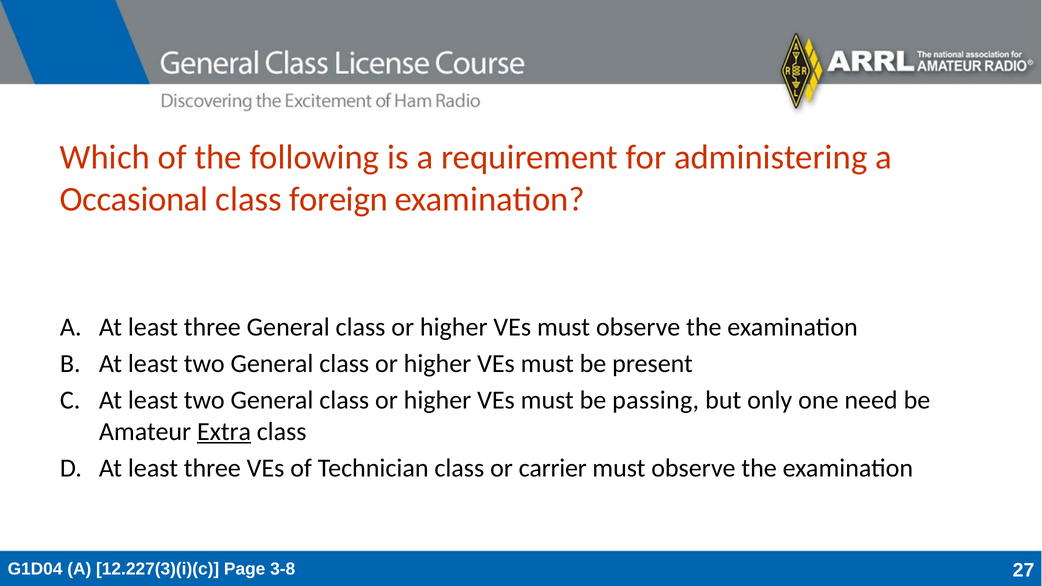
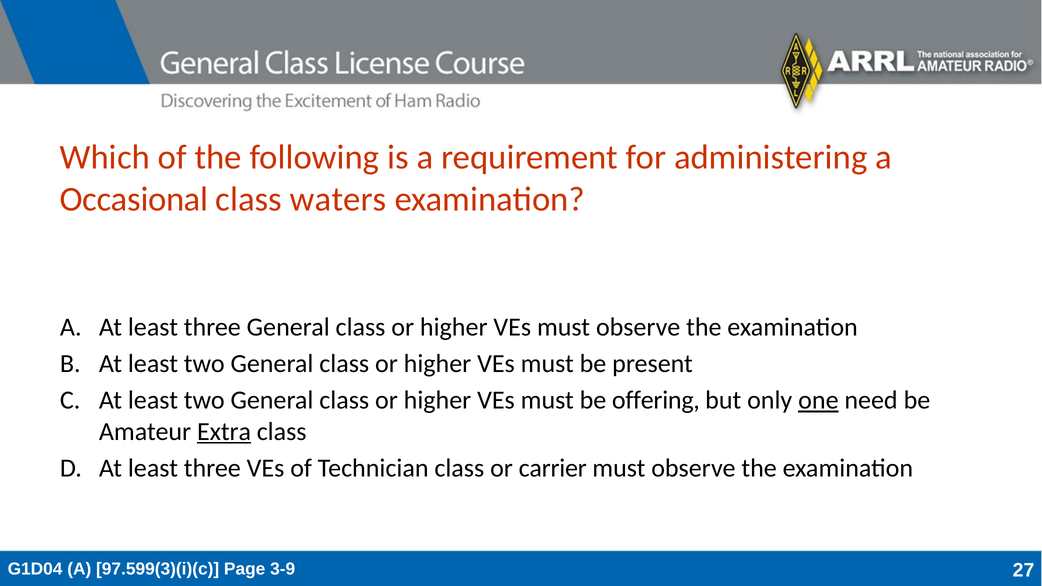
foreign: foreign -> waters
passing: passing -> offering
one underline: none -> present
12.227(3)(i)(c: 12.227(3)(i)(c -> 97.599(3)(i)(c
3-8: 3-8 -> 3-9
